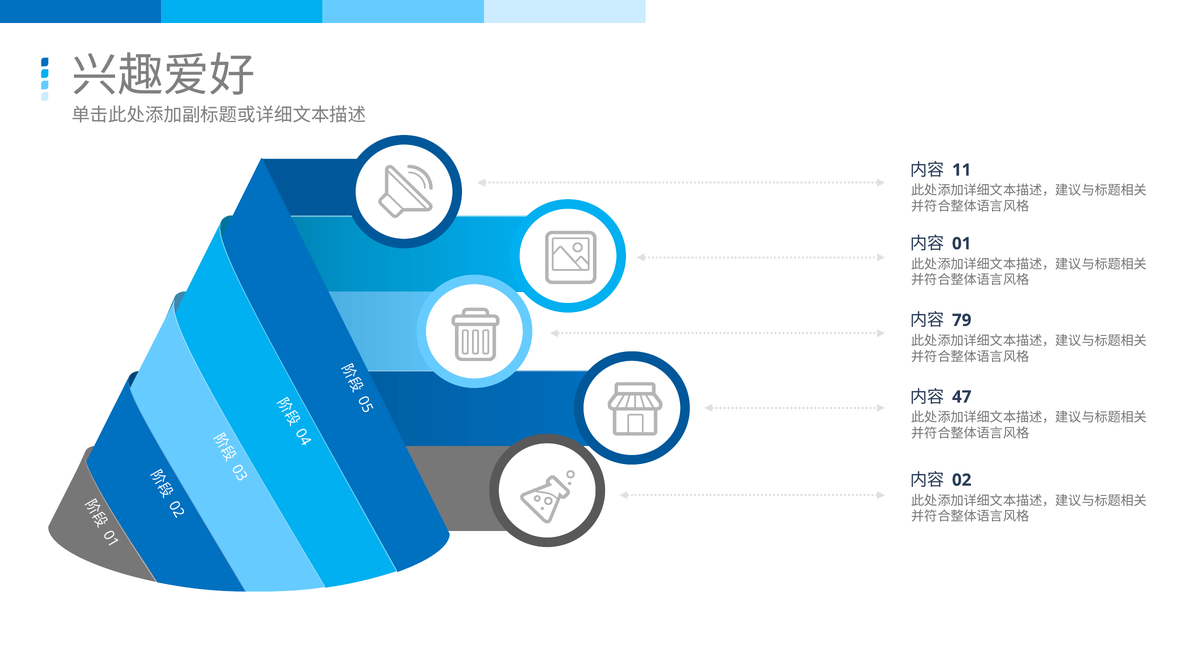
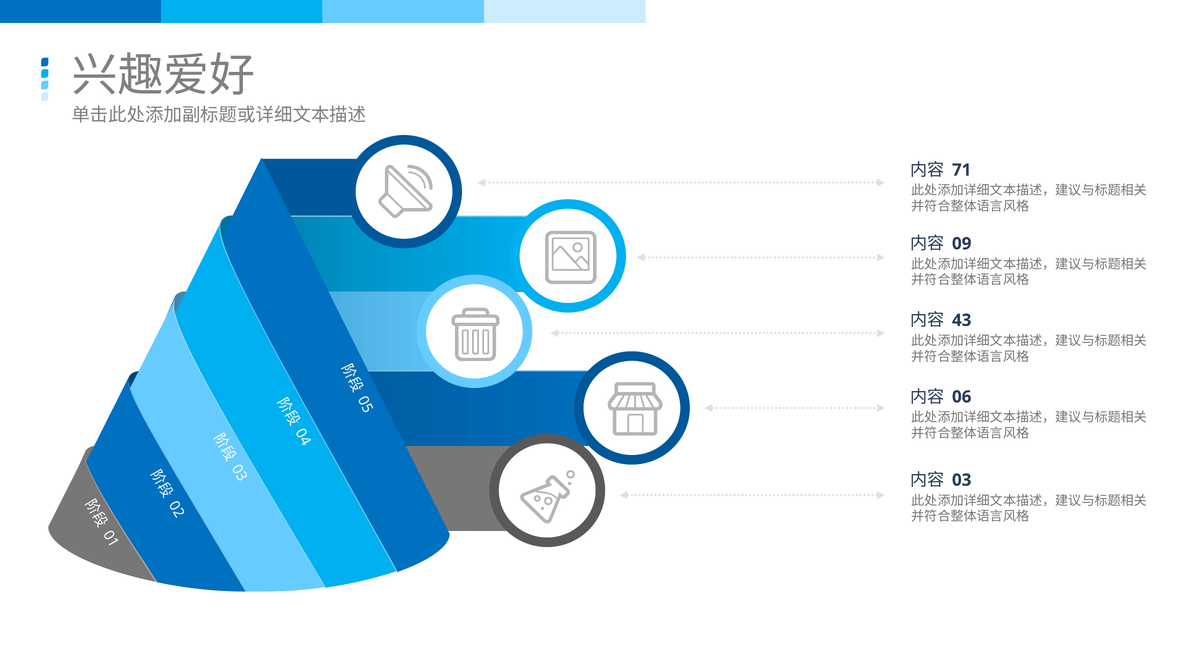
11: 11 -> 71
01: 01 -> 09
79: 79 -> 43
47: 47 -> 06
02: 02 -> 03
